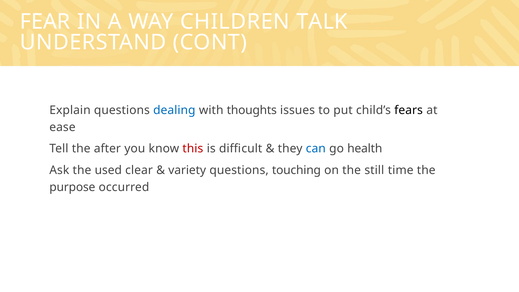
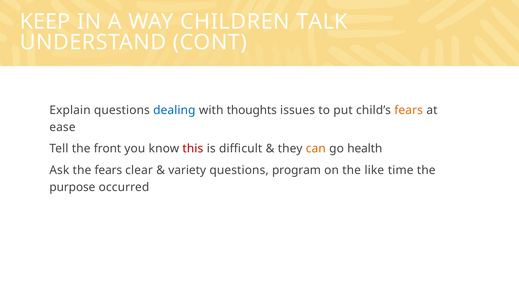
FEAR: FEAR -> KEEP
fears at (409, 110) colour: black -> orange
after: after -> front
can colour: blue -> orange
the used: used -> fears
touching: touching -> program
still: still -> like
